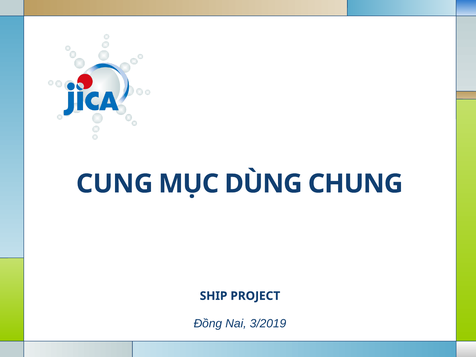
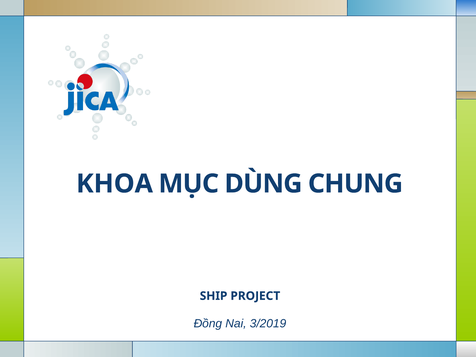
CUNG: CUNG -> KHOA
